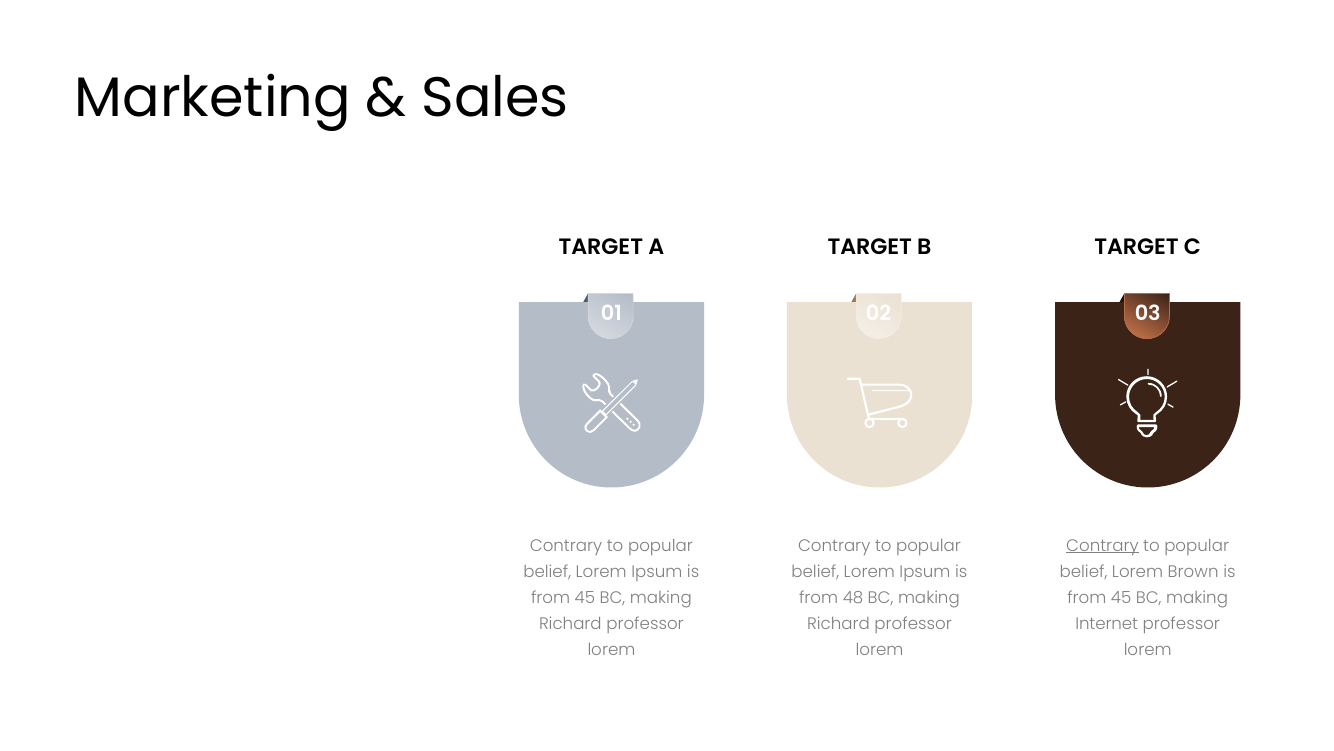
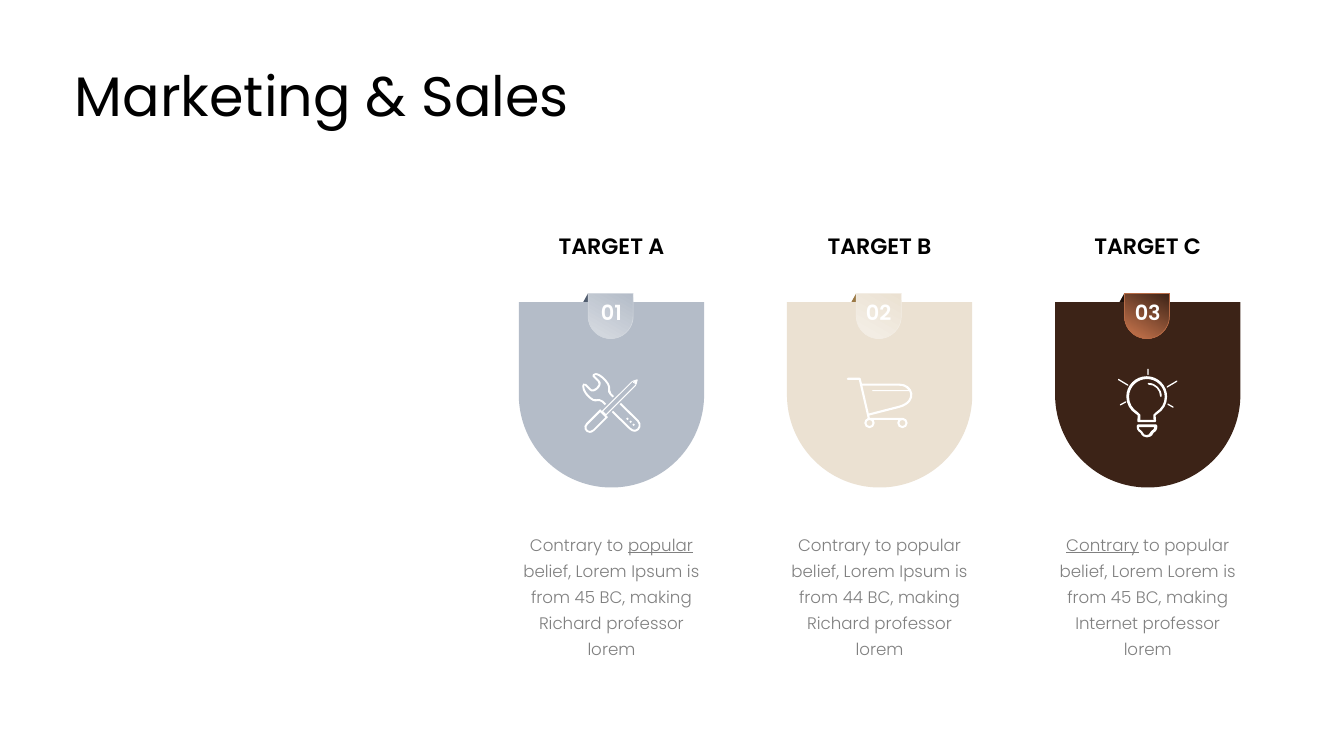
popular at (660, 545) underline: none -> present
Lorem Brown: Brown -> Lorem
48: 48 -> 44
